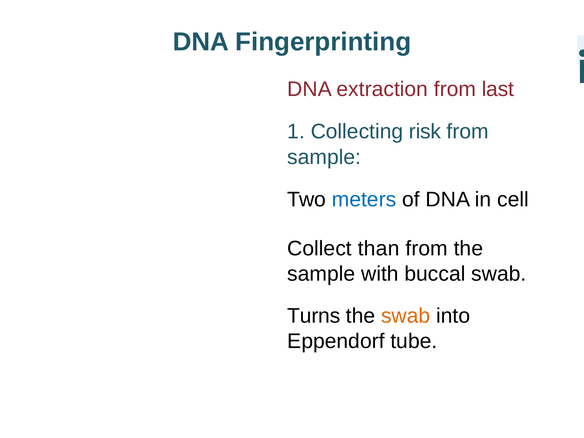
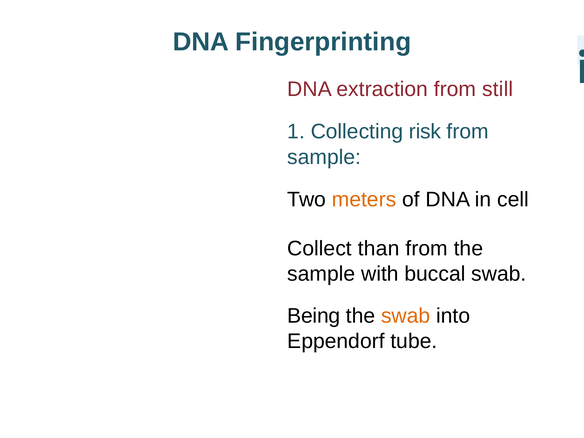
last: last -> still
meters colour: blue -> orange
Turns: Turns -> Being
